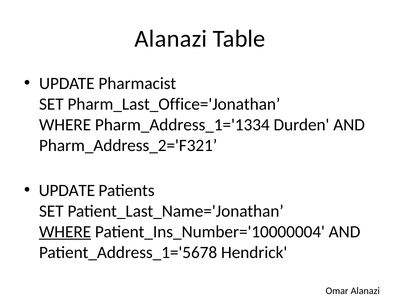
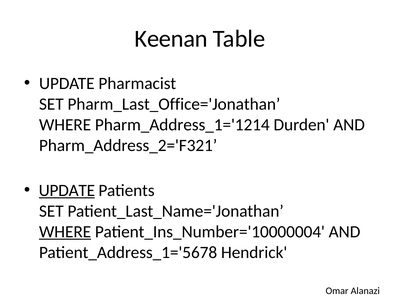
Alanazi at (171, 39): Alanazi -> Keenan
Pharm_Address_1='1334: Pharm_Address_1='1334 -> Pharm_Address_1='1214
UPDATE at (67, 190) underline: none -> present
